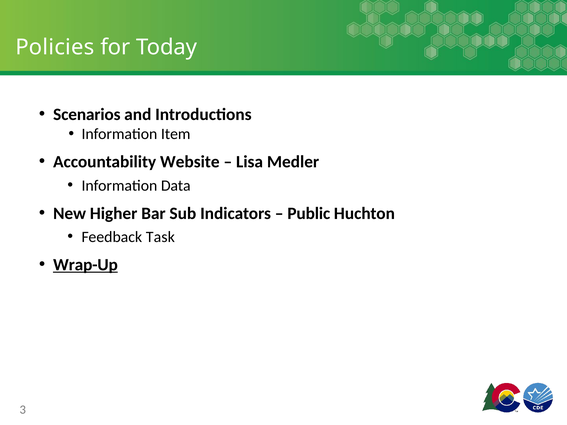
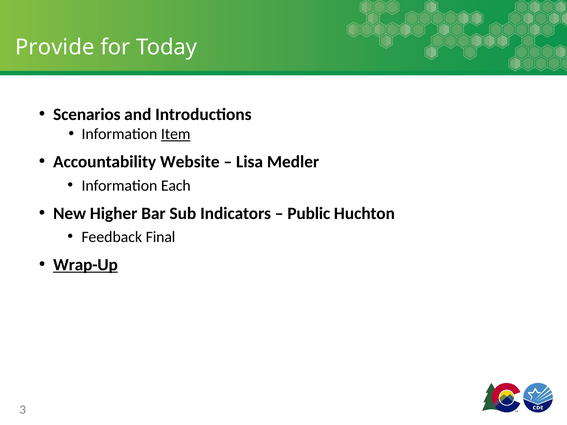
Policies: Policies -> Provide
Item underline: none -> present
Data: Data -> Each
Task: Task -> Final
